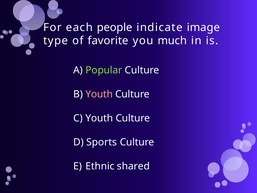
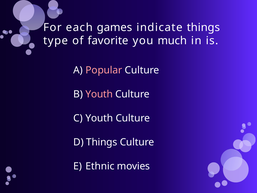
people: people -> games
indicate image: image -> things
Popular colour: light green -> pink
Sports at (102, 142): Sports -> Things
shared: shared -> movies
